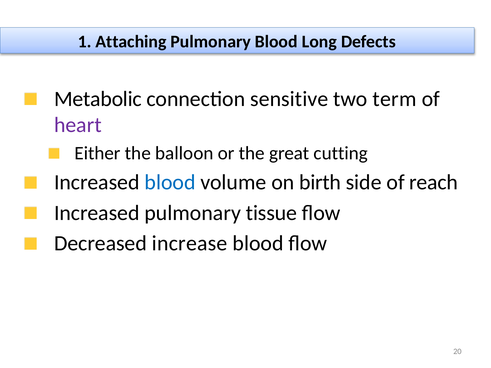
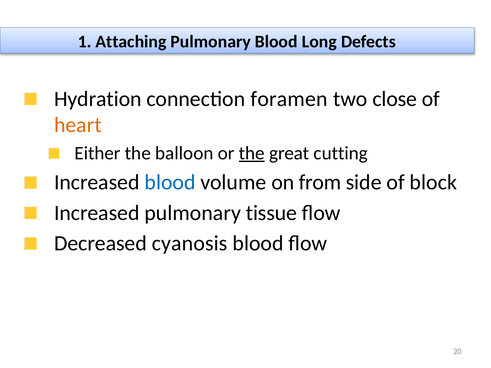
Metabolic: Metabolic -> Hydration
sensitive: sensitive -> foramen
term: term -> close
heart colour: purple -> orange
the at (252, 153) underline: none -> present
birth: birth -> from
reach: reach -> block
increase: increase -> cyanosis
